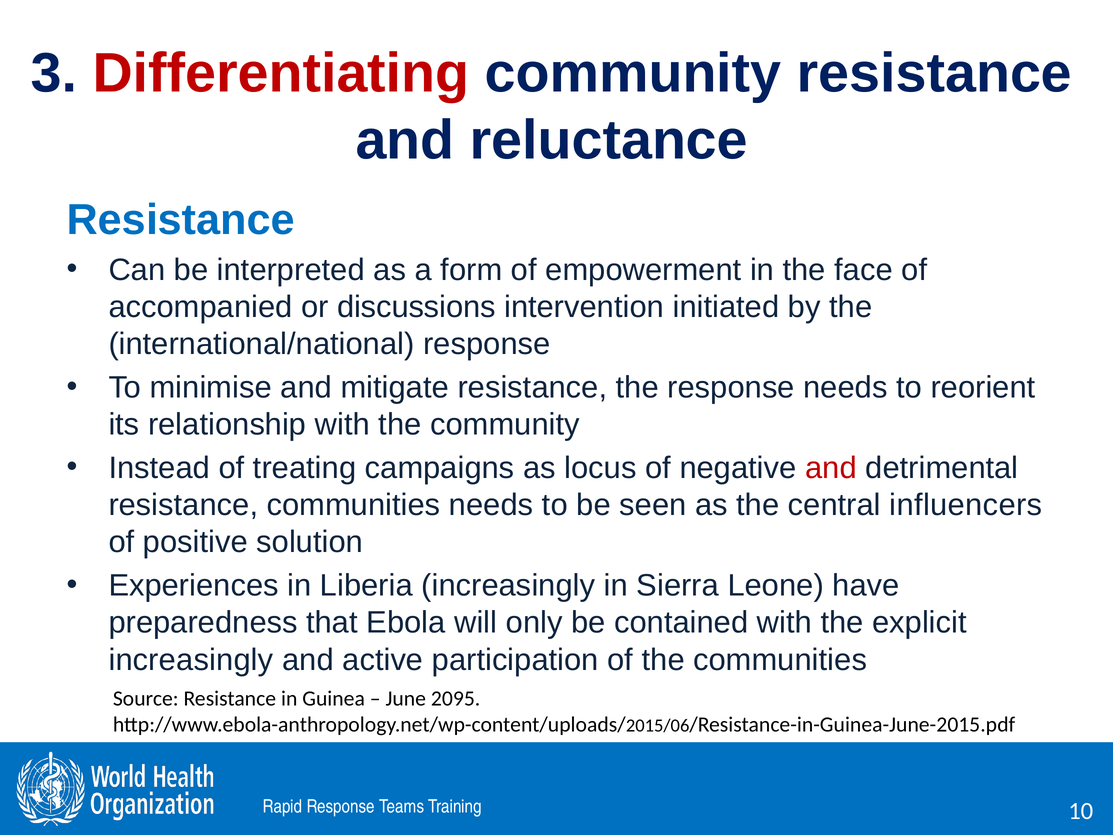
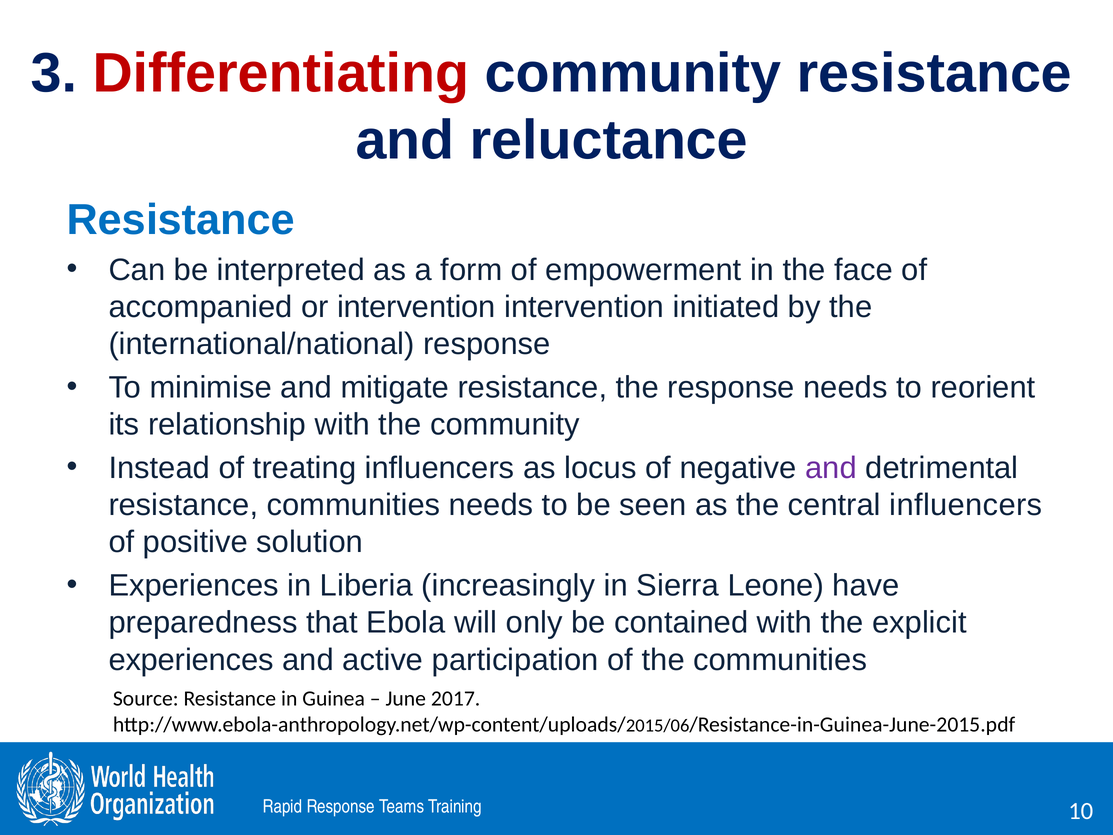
or discussions: discussions -> intervention
treating campaigns: campaigns -> influencers
and at (831, 468) colour: red -> purple
increasingly at (191, 660): increasingly -> experiences
2095: 2095 -> 2017
